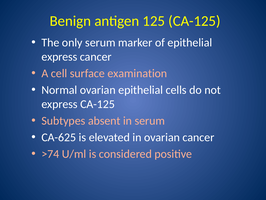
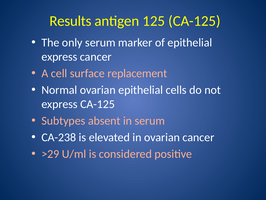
Benign: Benign -> Results
examination: examination -> replacement
CA-625: CA-625 -> CA-238
>74: >74 -> >29
